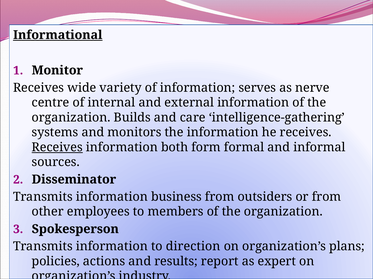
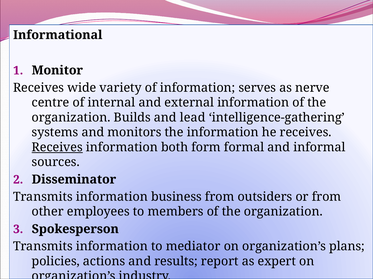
Informational underline: present -> none
care: care -> lead
direction: direction -> mediator
